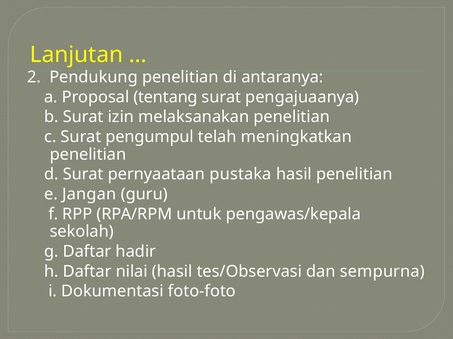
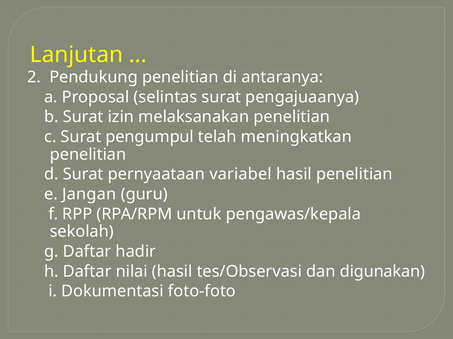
tentang: tentang -> selintas
pustaka: pustaka -> variabel
sempurna: sempurna -> digunakan
